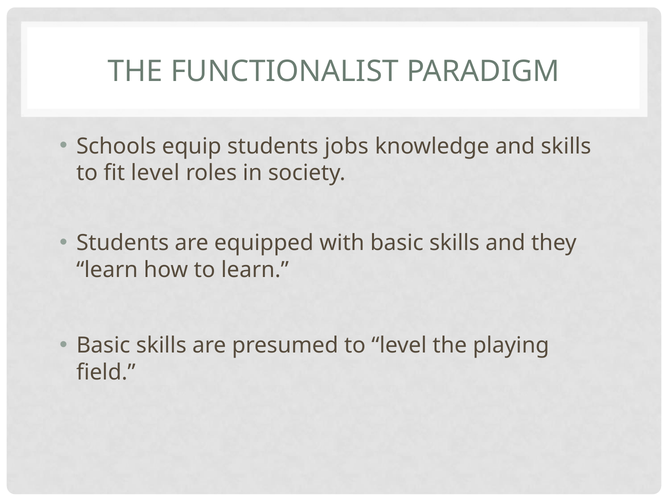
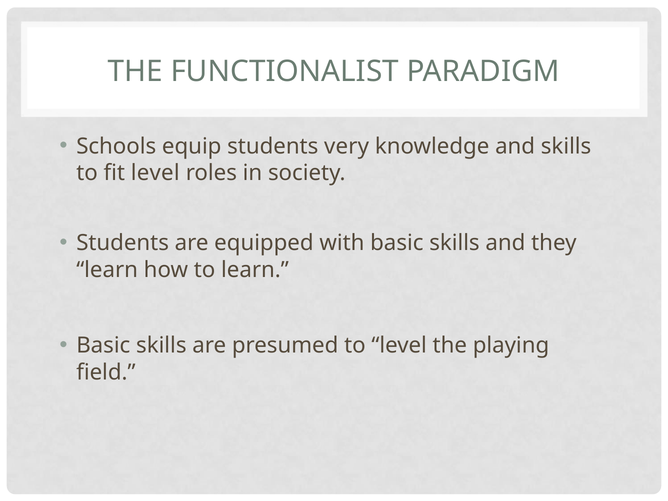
jobs: jobs -> very
